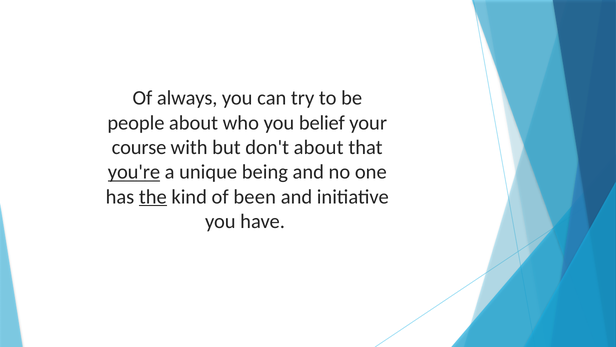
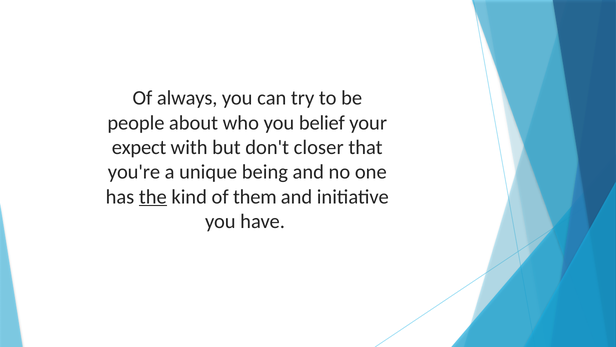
course: course -> expect
don't about: about -> closer
you're underline: present -> none
been: been -> them
